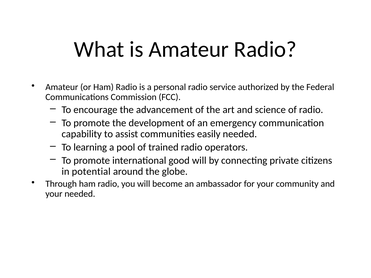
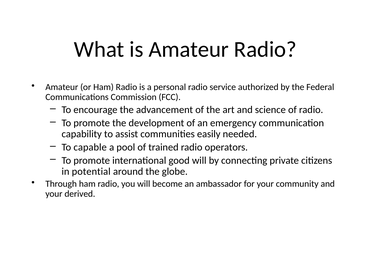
learning: learning -> capable
your needed: needed -> derived
